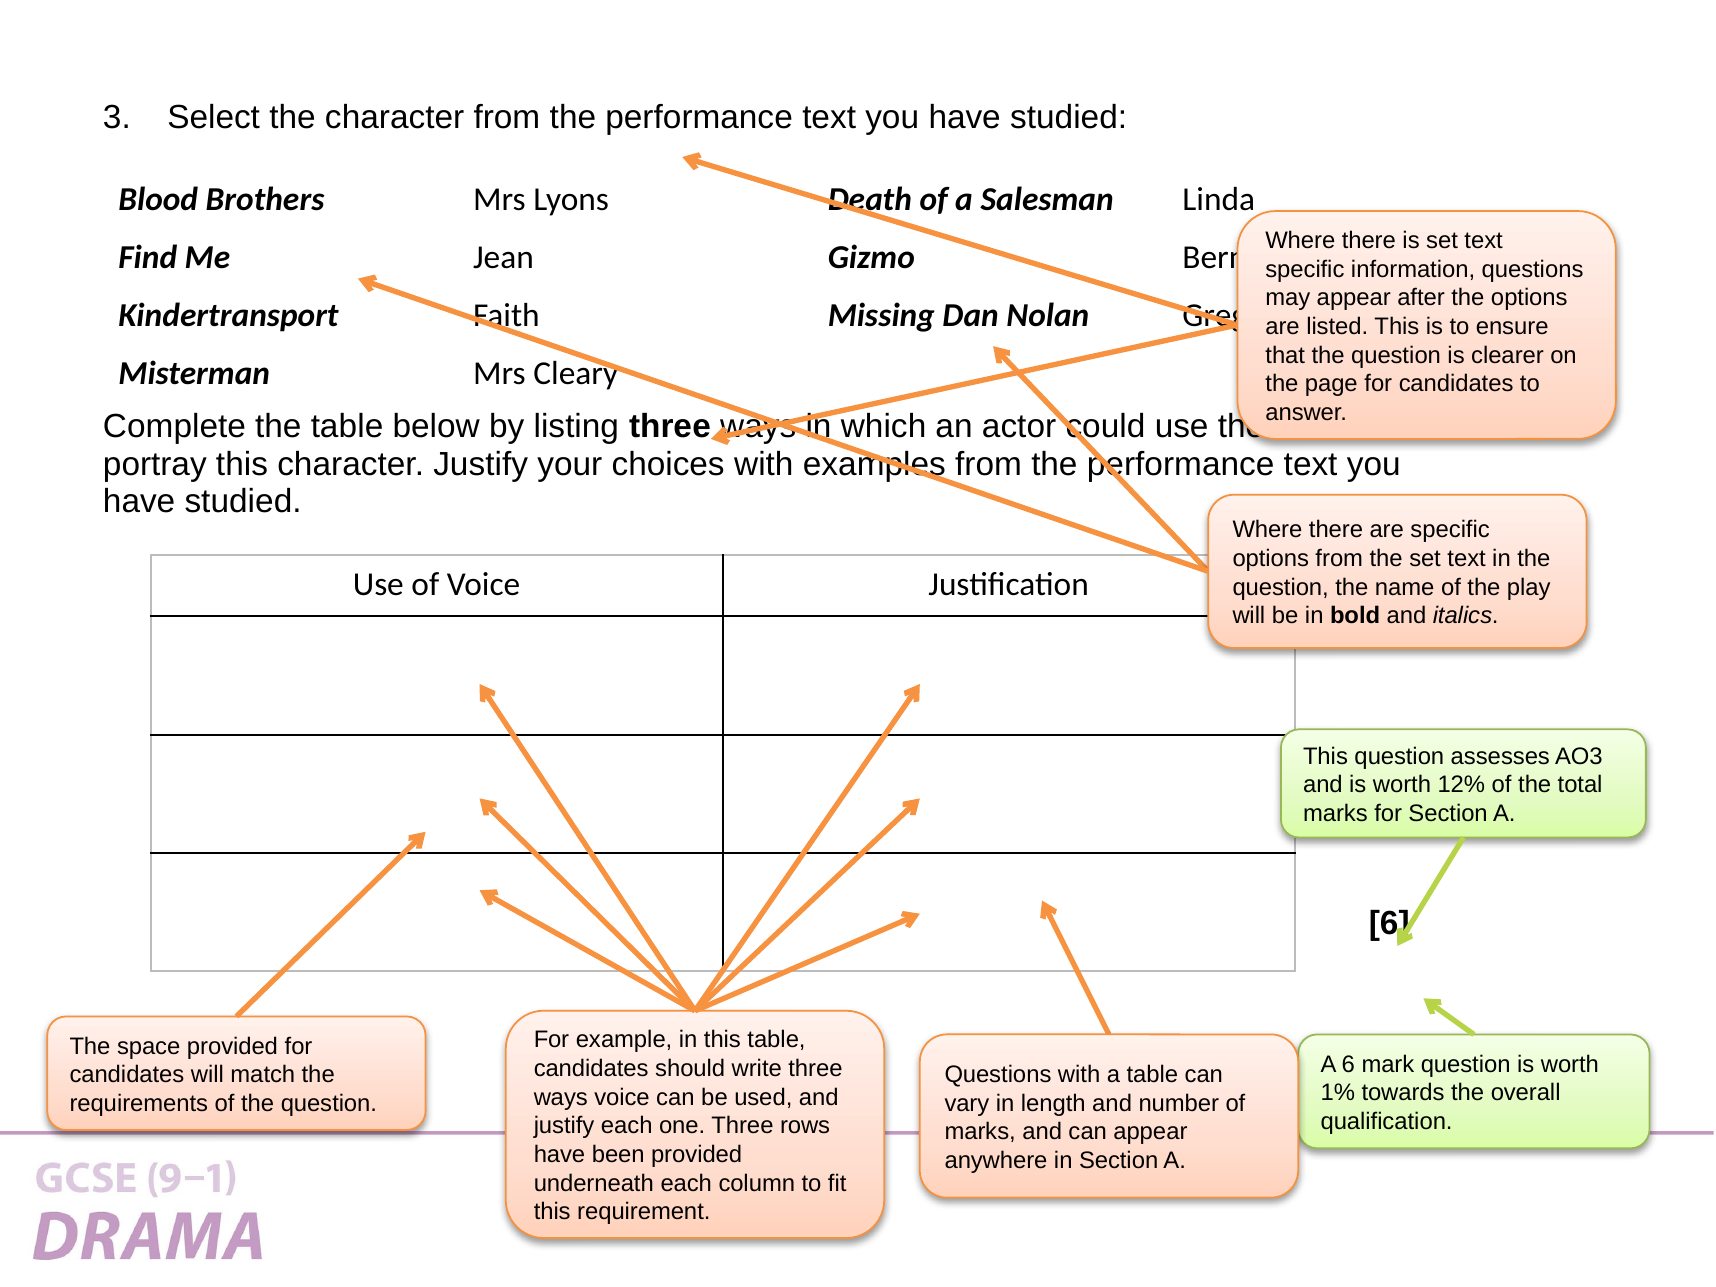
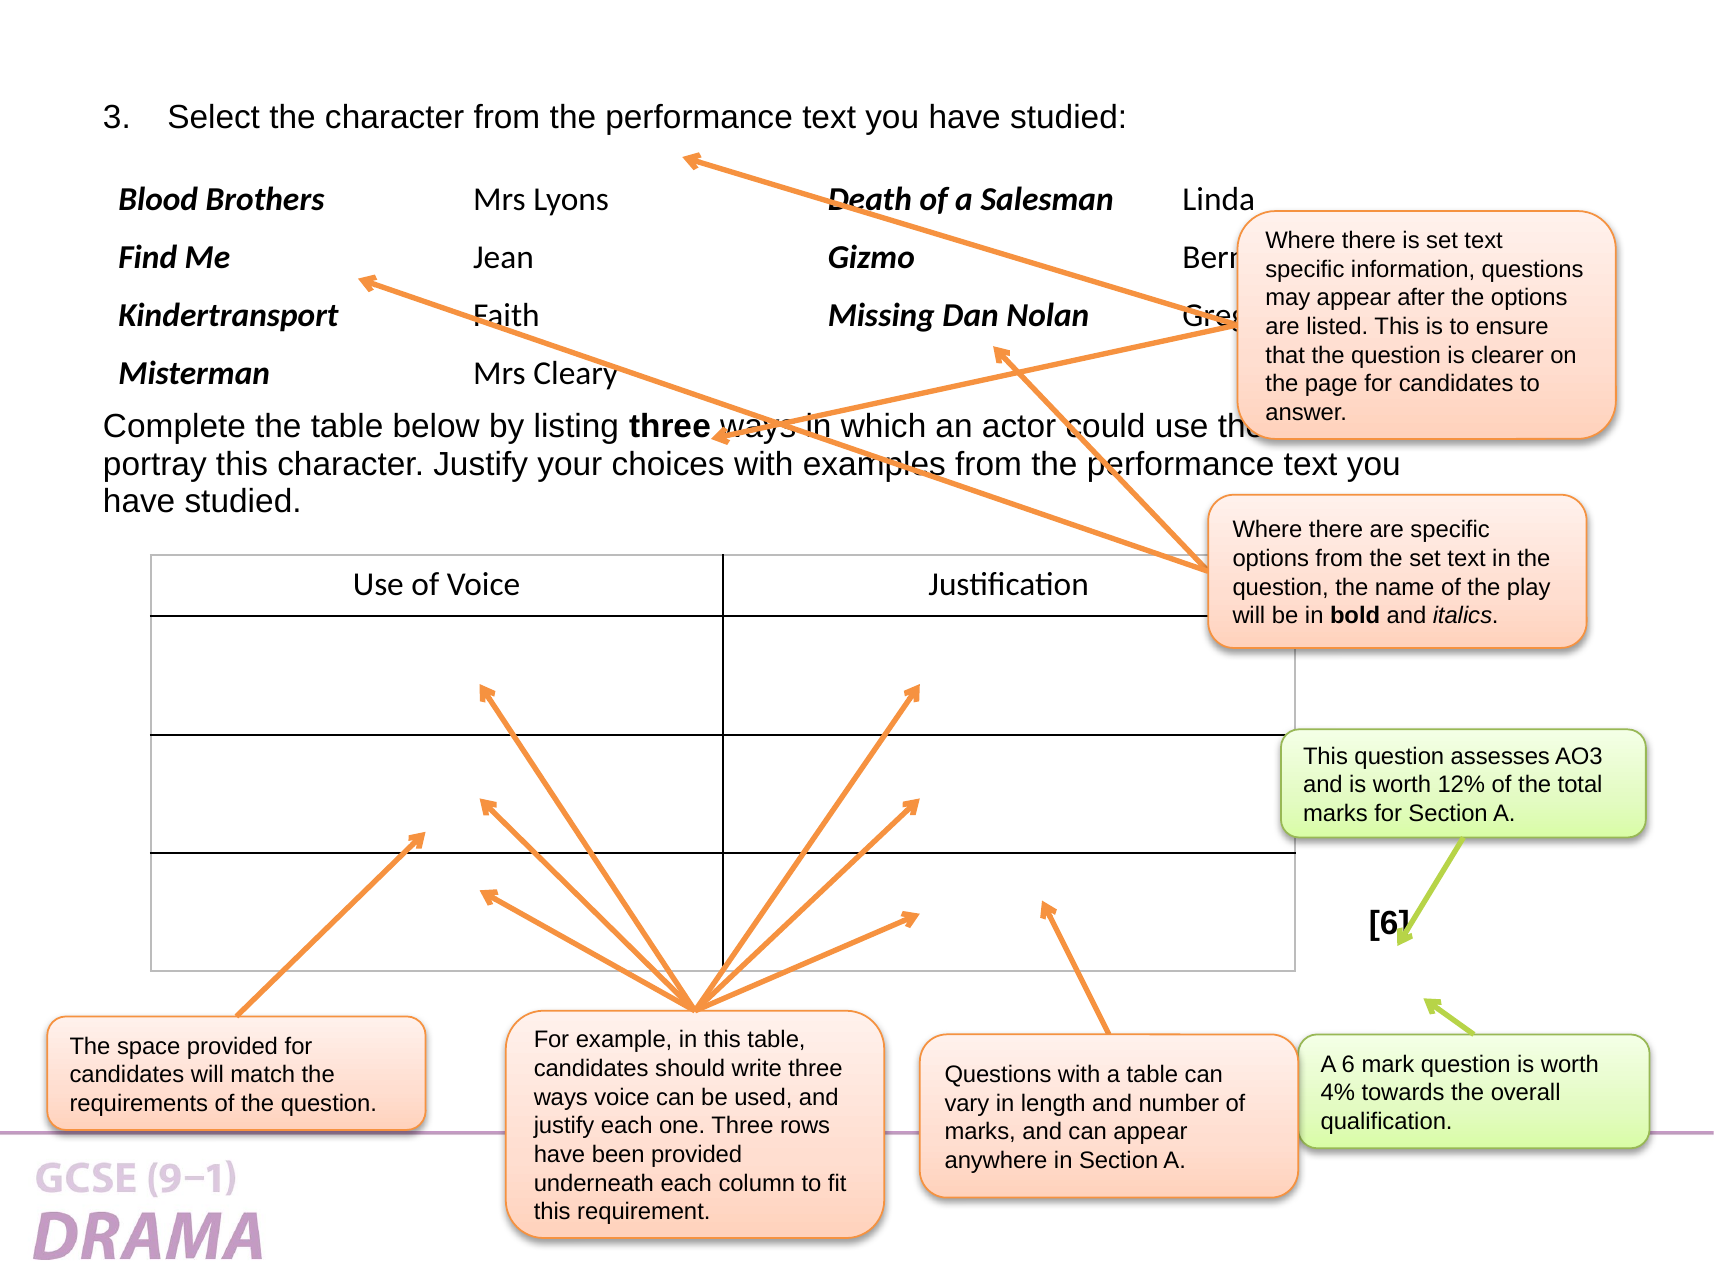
1%: 1% -> 4%
